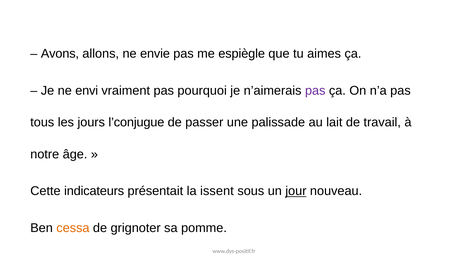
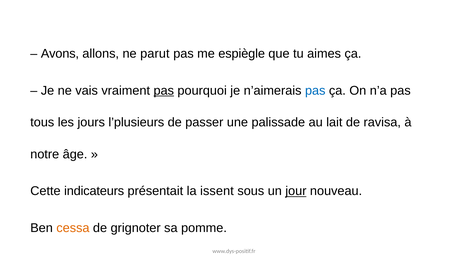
envie: envie -> parut
envi: envi -> vais
pas at (164, 91) underline: none -> present
pas at (315, 91) colour: purple -> blue
l’conjugue: l’conjugue -> l’plusieurs
travail: travail -> ravisa
